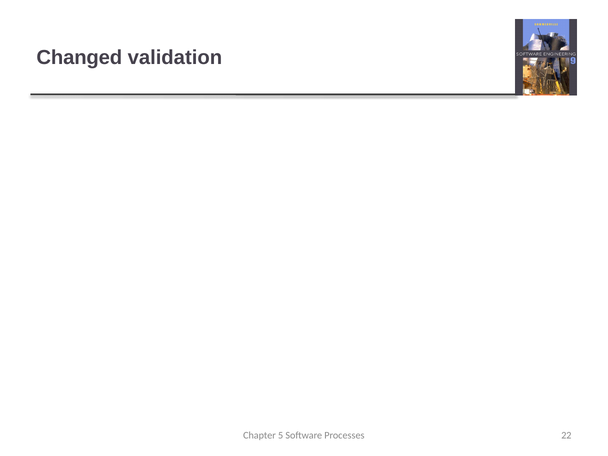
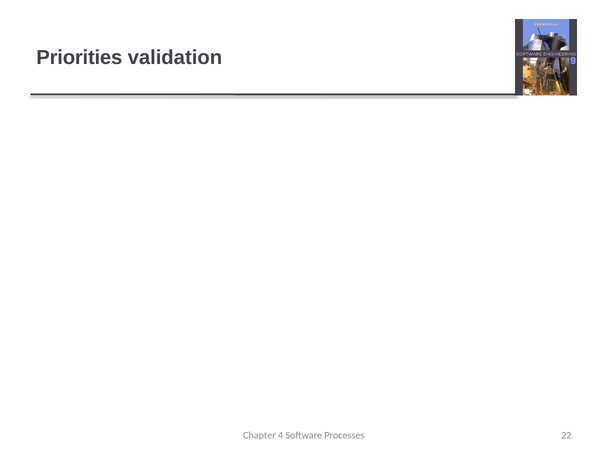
Changed: Changed -> Priorities
5: 5 -> 4
